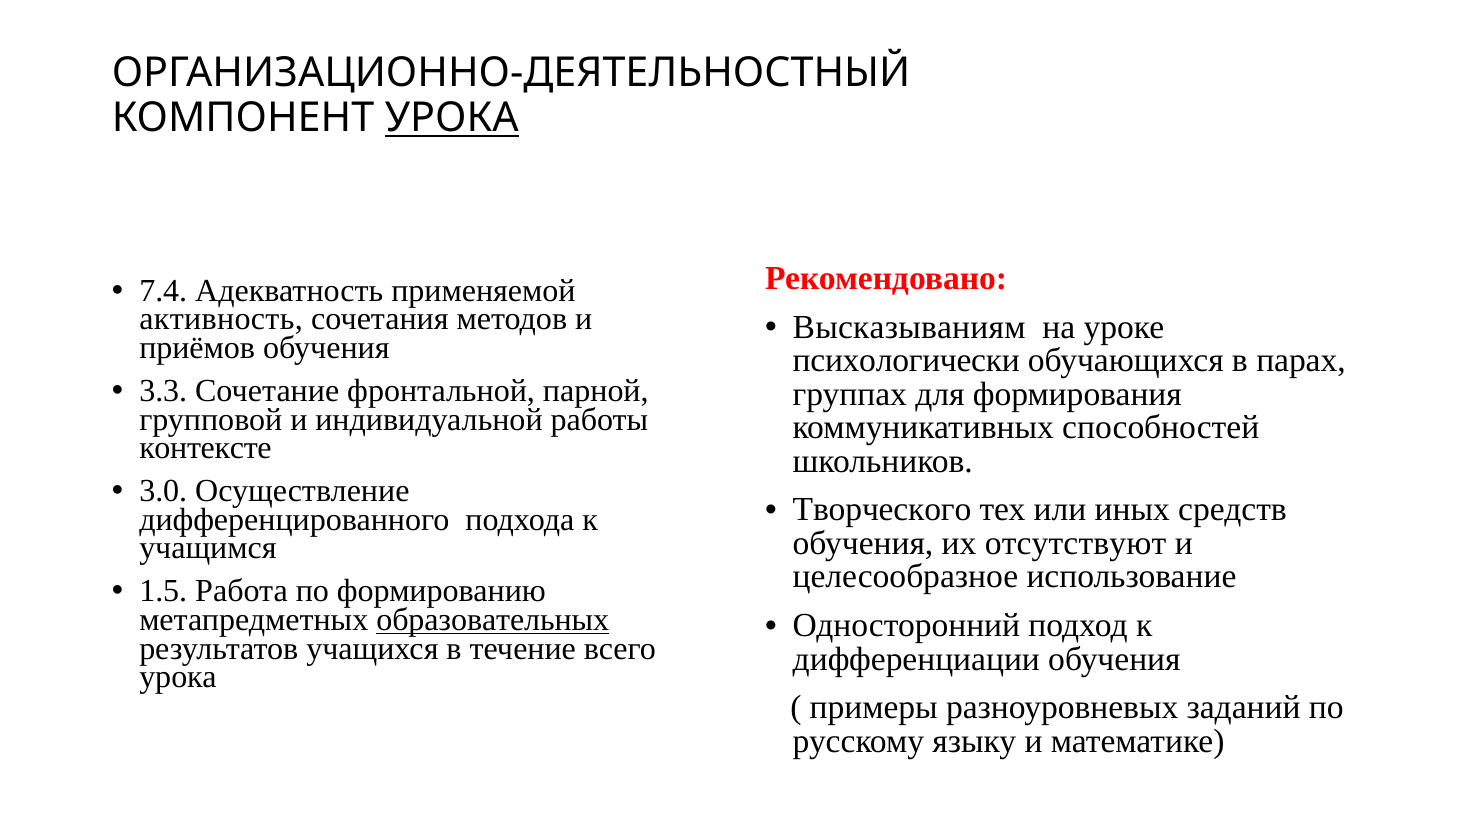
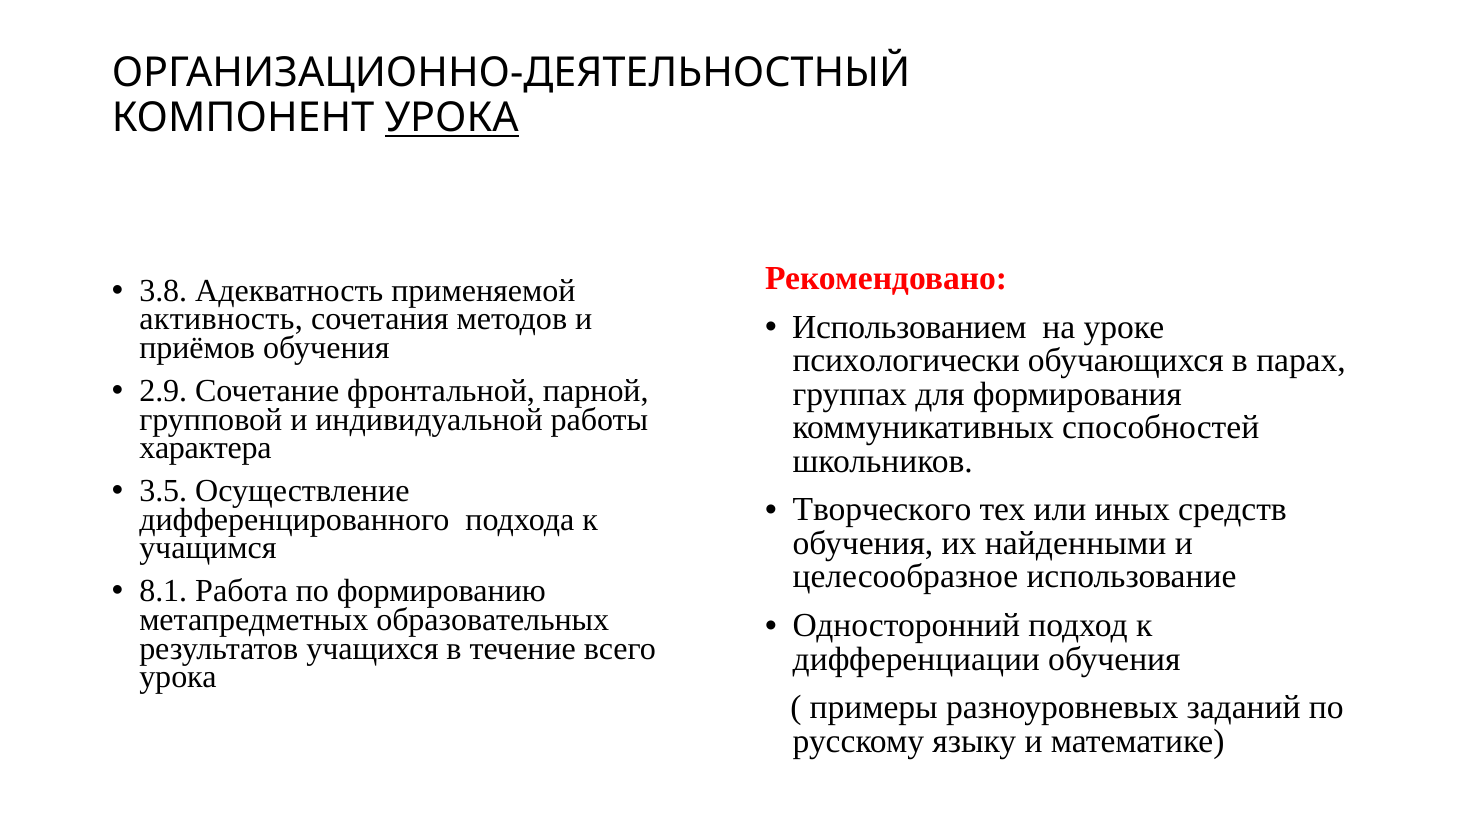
7.4: 7.4 -> 3.8
Высказываниям: Высказываниям -> Использованием
3.3: 3.3 -> 2.9
контексте: контексте -> характера
3.0: 3.0 -> 3.5
отсутствуют: отсутствуют -> найденными
1.5: 1.5 -> 8.1
образовательных underline: present -> none
